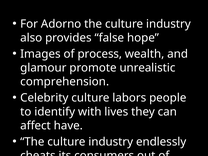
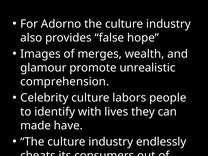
process: process -> merges
affect: affect -> made
